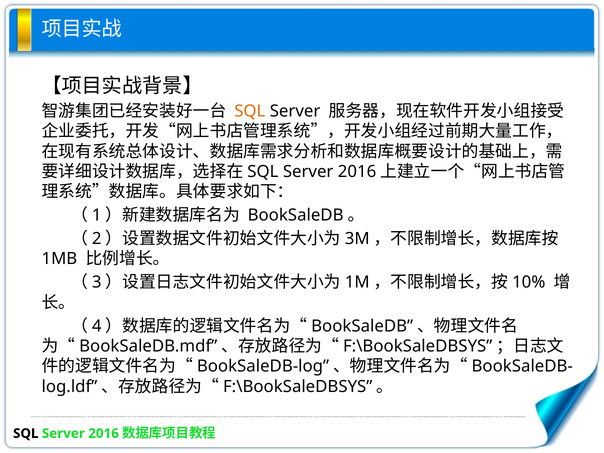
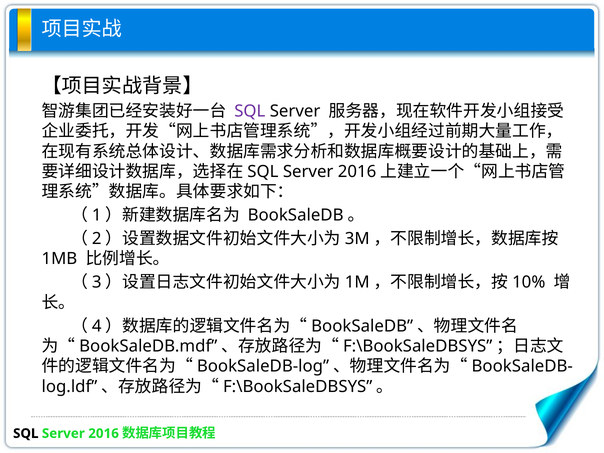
SQL at (250, 111) colour: orange -> purple
